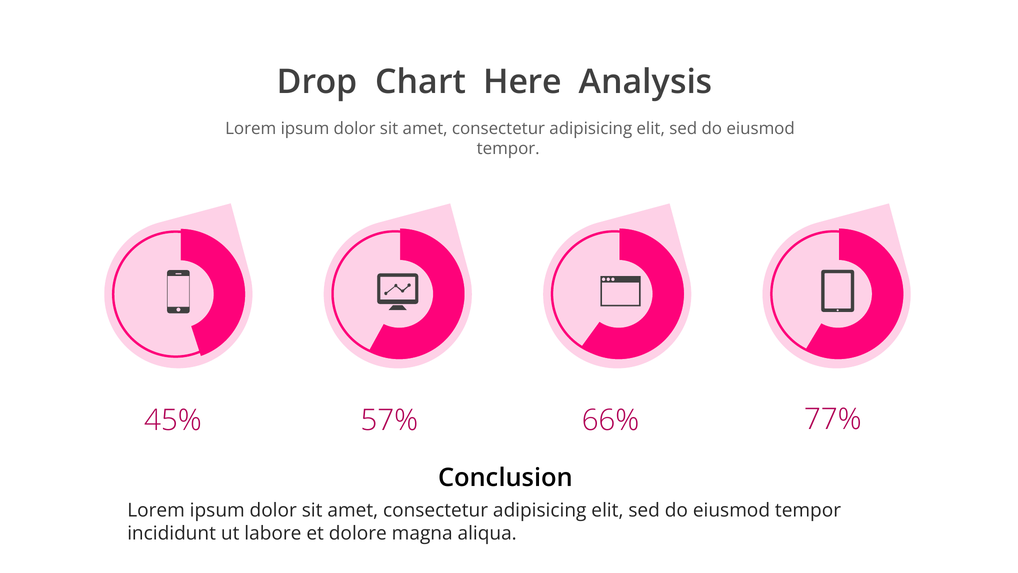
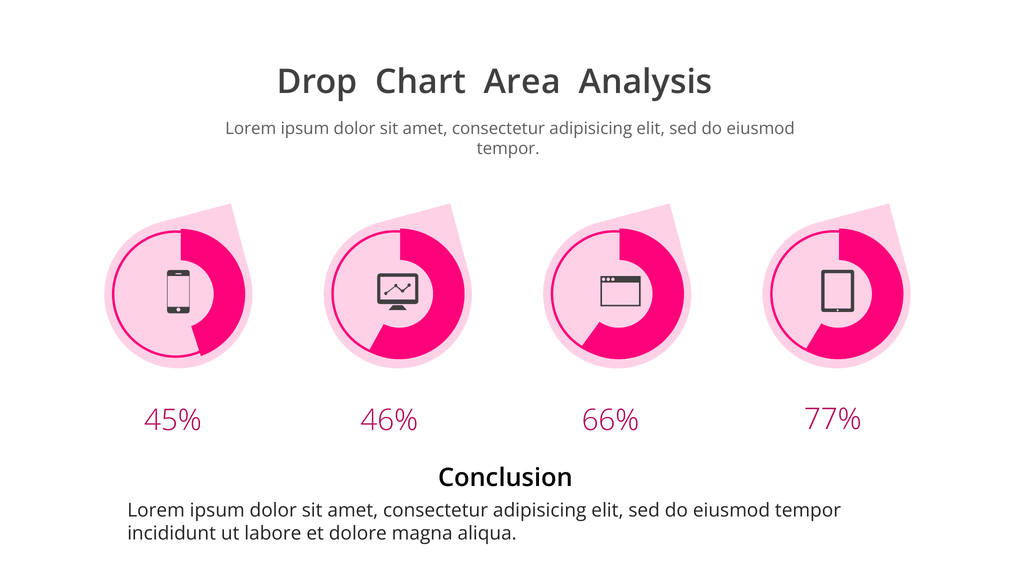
Here: Here -> Area
57%: 57% -> 46%
